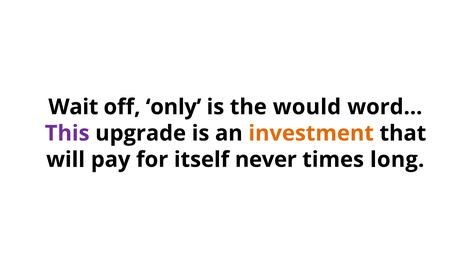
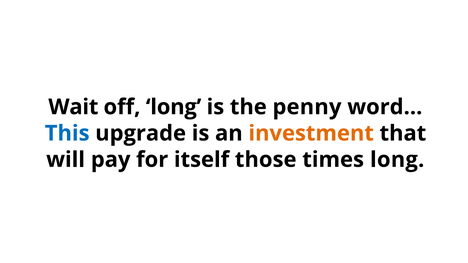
off only: only -> long
would: would -> penny
This colour: purple -> blue
never: never -> those
